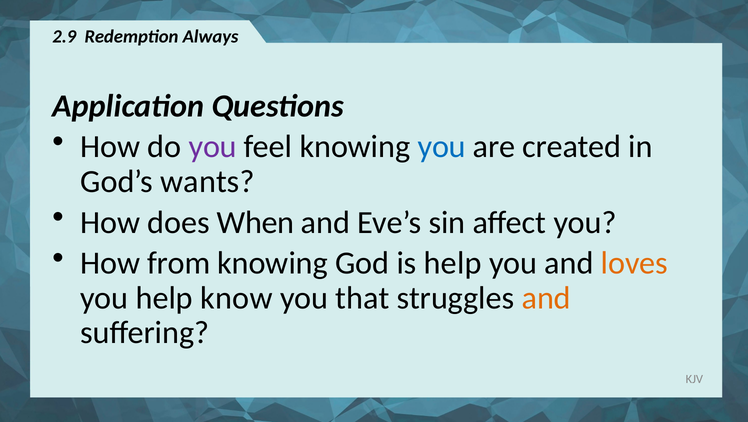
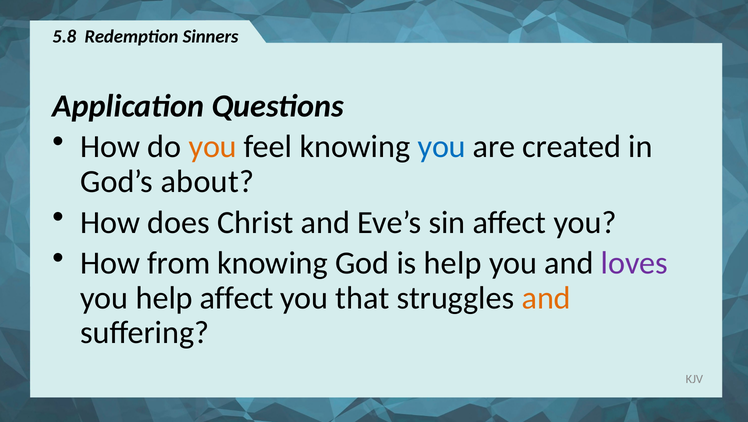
2.9: 2.9 -> 5.8
Always: Always -> Sinners
you at (213, 147) colour: purple -> orange
wants: wants -> about
When: When -> Christ
loves colour: orange -> purple
help know: know -> affect
